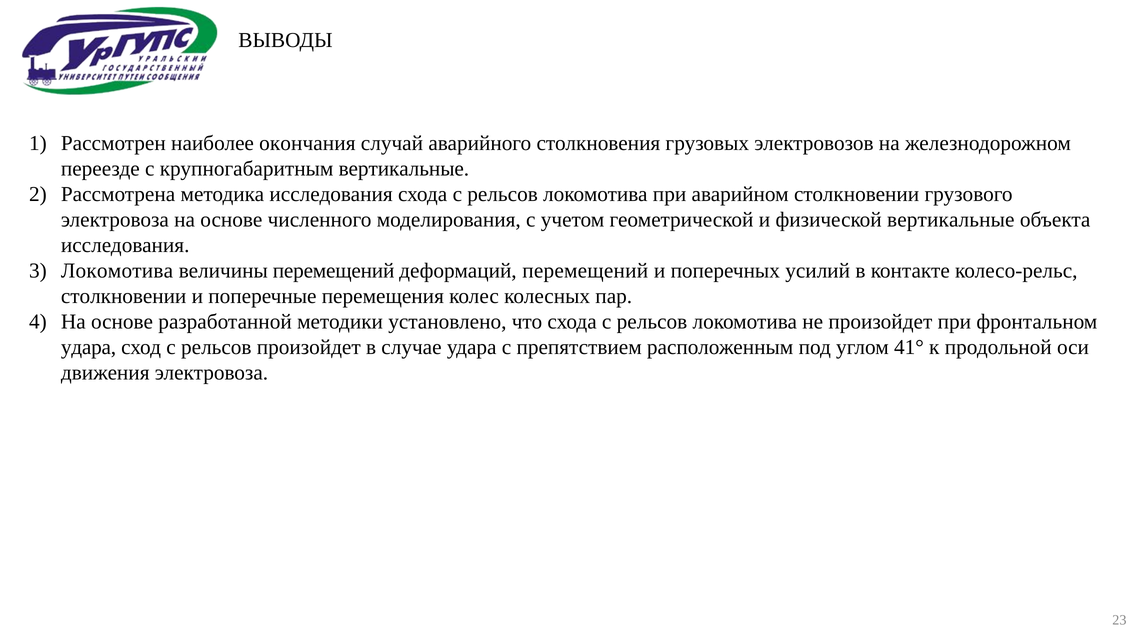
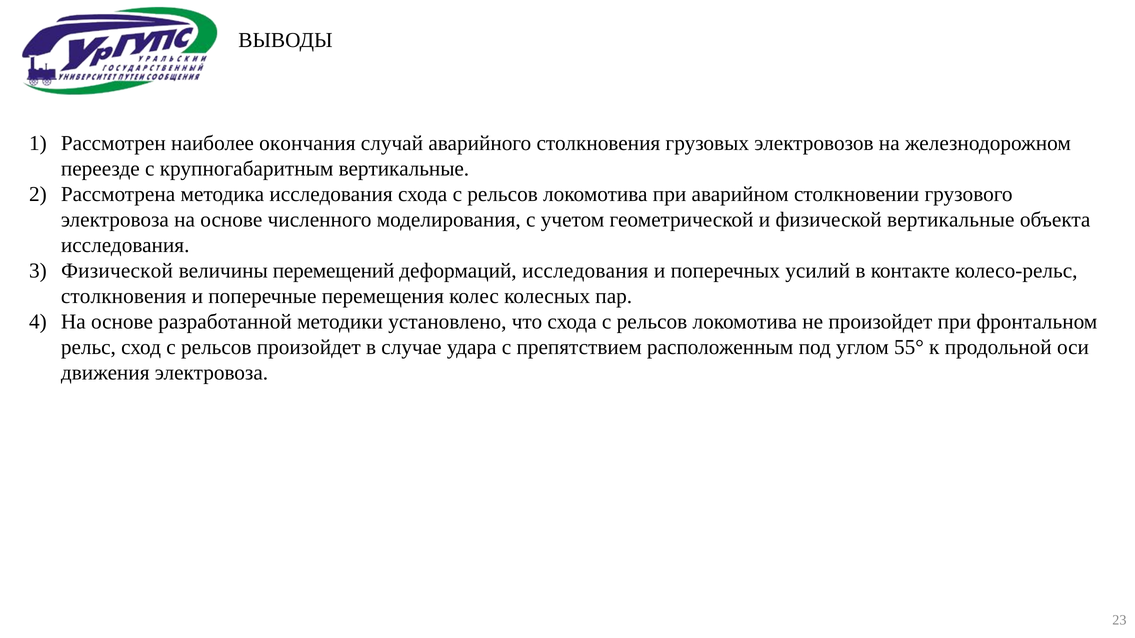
Локомотива at (117, 271): Локомотива -> Физической
деформаций перемещений: перемещений -> исследования
столкновении at (124, 296): столкновении -> столкновения
удара at (89, 347): удара -> рельс
41°: 41° -> 55°
